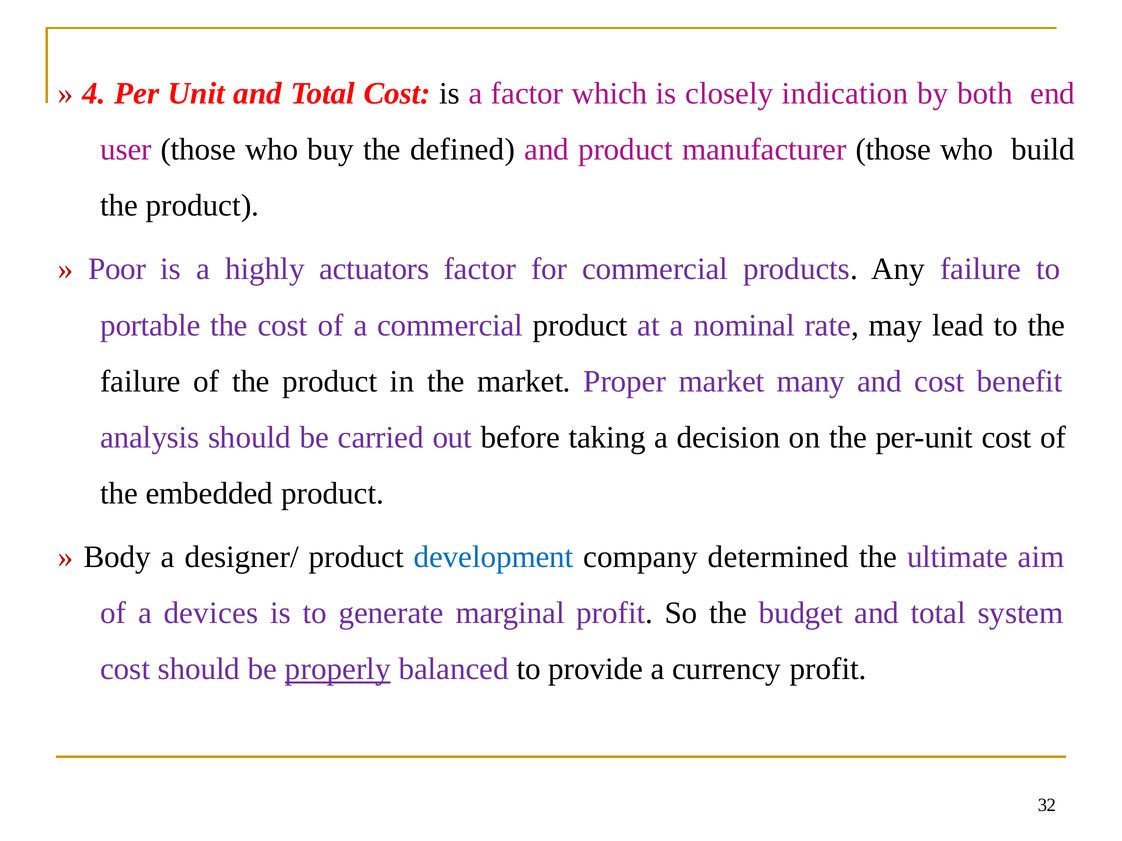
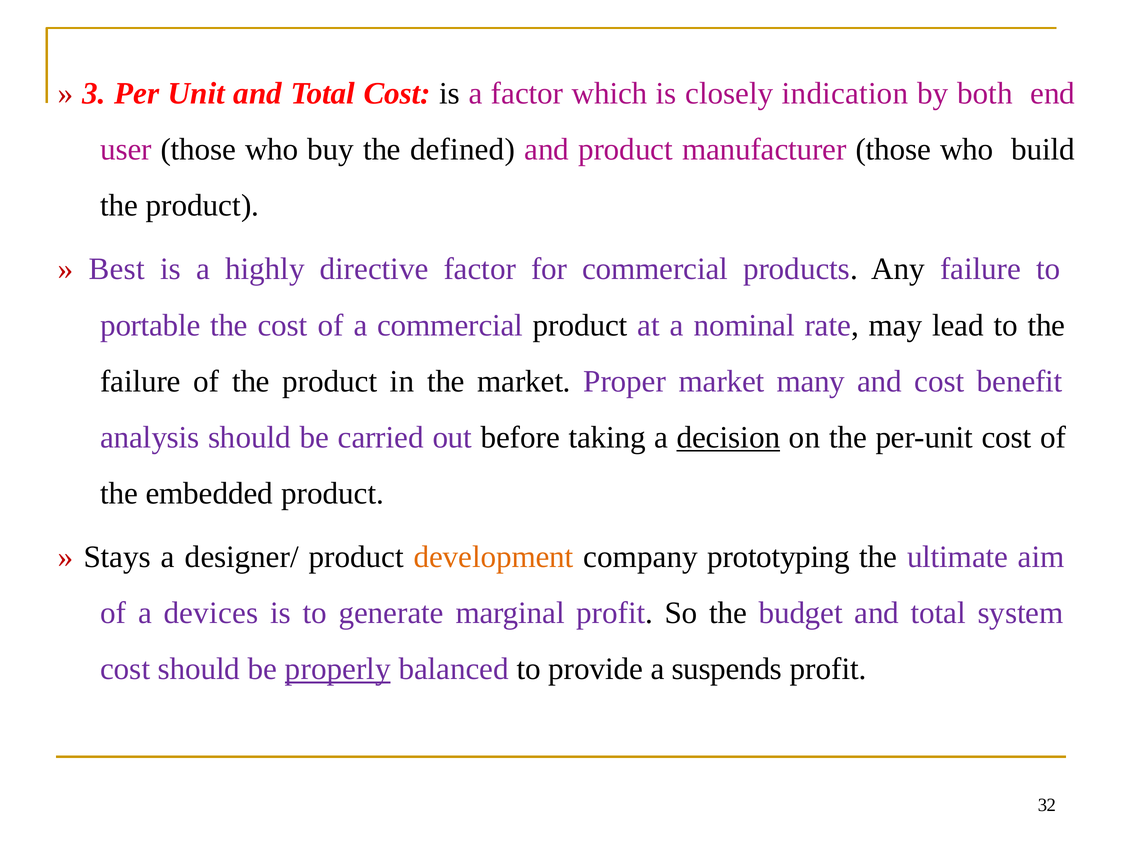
4: 4 -> 3
Poor: Poor -> Best
actuators: actuators -> directive
decision underline: none -> present
Body: Body -> Stays
development colour: blue -> orange
determined: determined -> prototyping
currency: currency -> suspends
